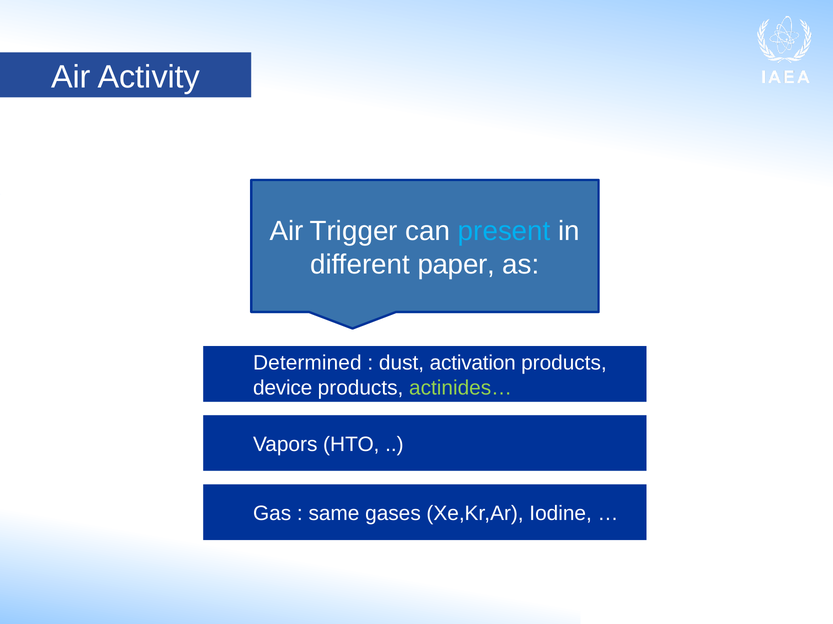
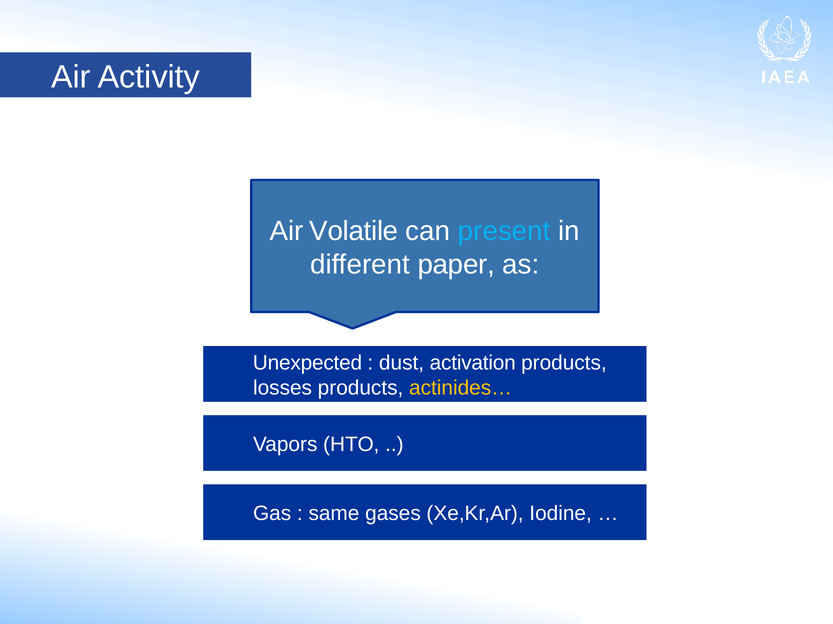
Trigger: Trigger -> Volatile
Determined: Determined -> Unexpected
device: device -> losses
actinides… colour: light green -> yellow
